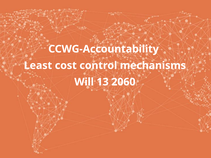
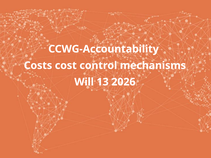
Least: Least -> Costs
2060: 2060 -> 2026
